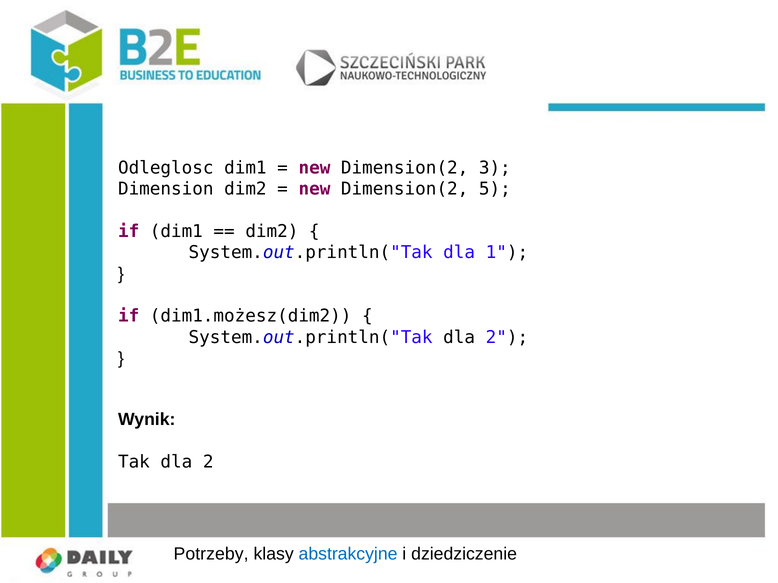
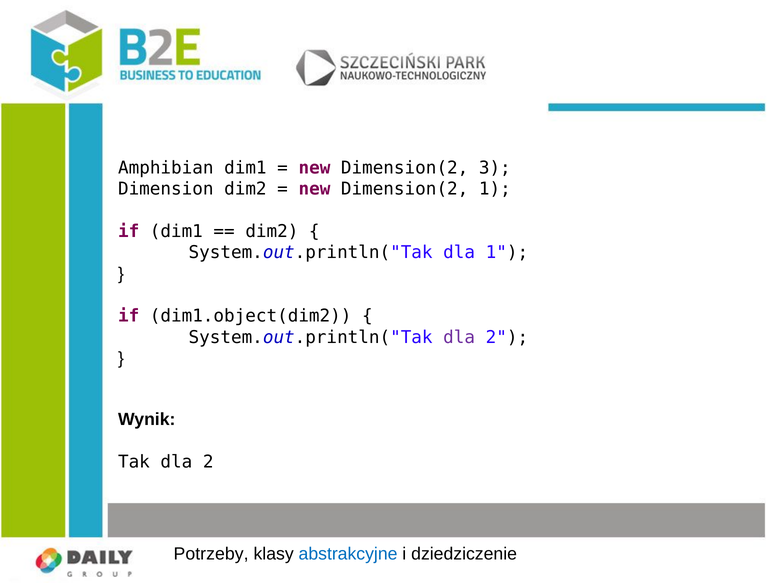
Odleglosc: Odleglosc -> Amphibian
Dimension(2 5: 5 -> 1
dim1.możesz(dim2: dim1.możesz(dim2 -> dim1.object(dim2
dla at (459, 337) colour: black -> purple
